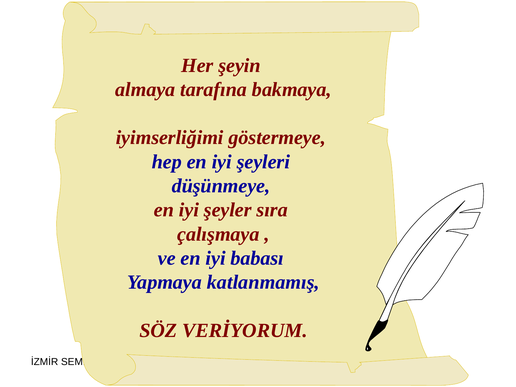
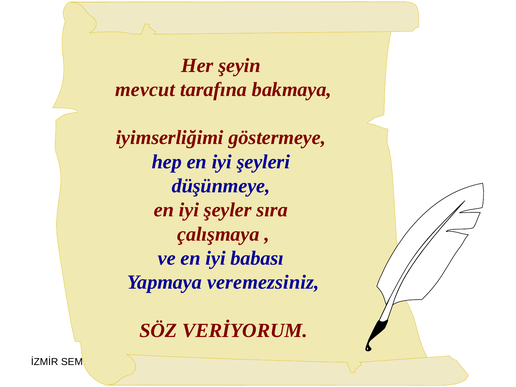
almaya: almaya -> mevcut
katlanmamış: katlanmamış -> veremezsiniz
